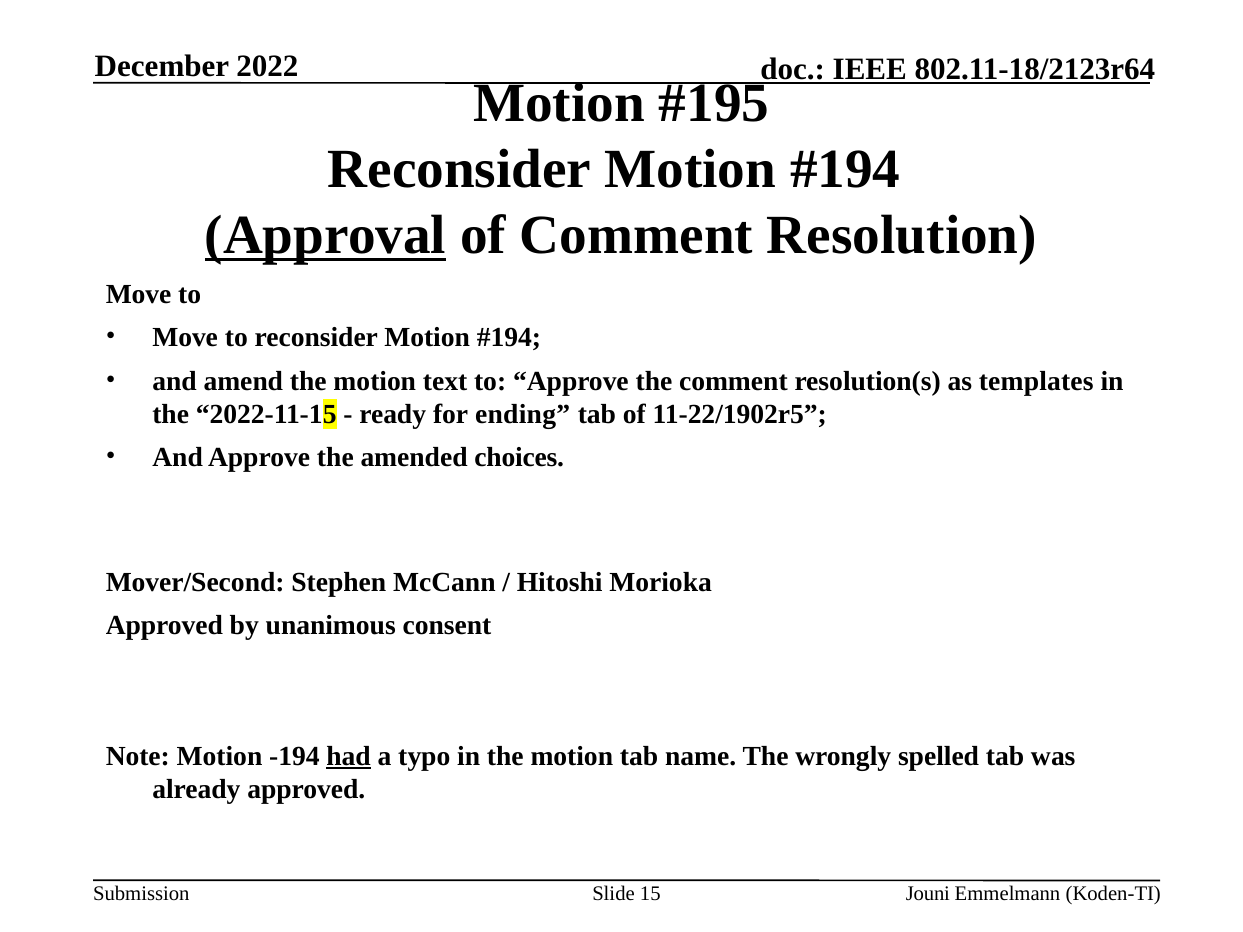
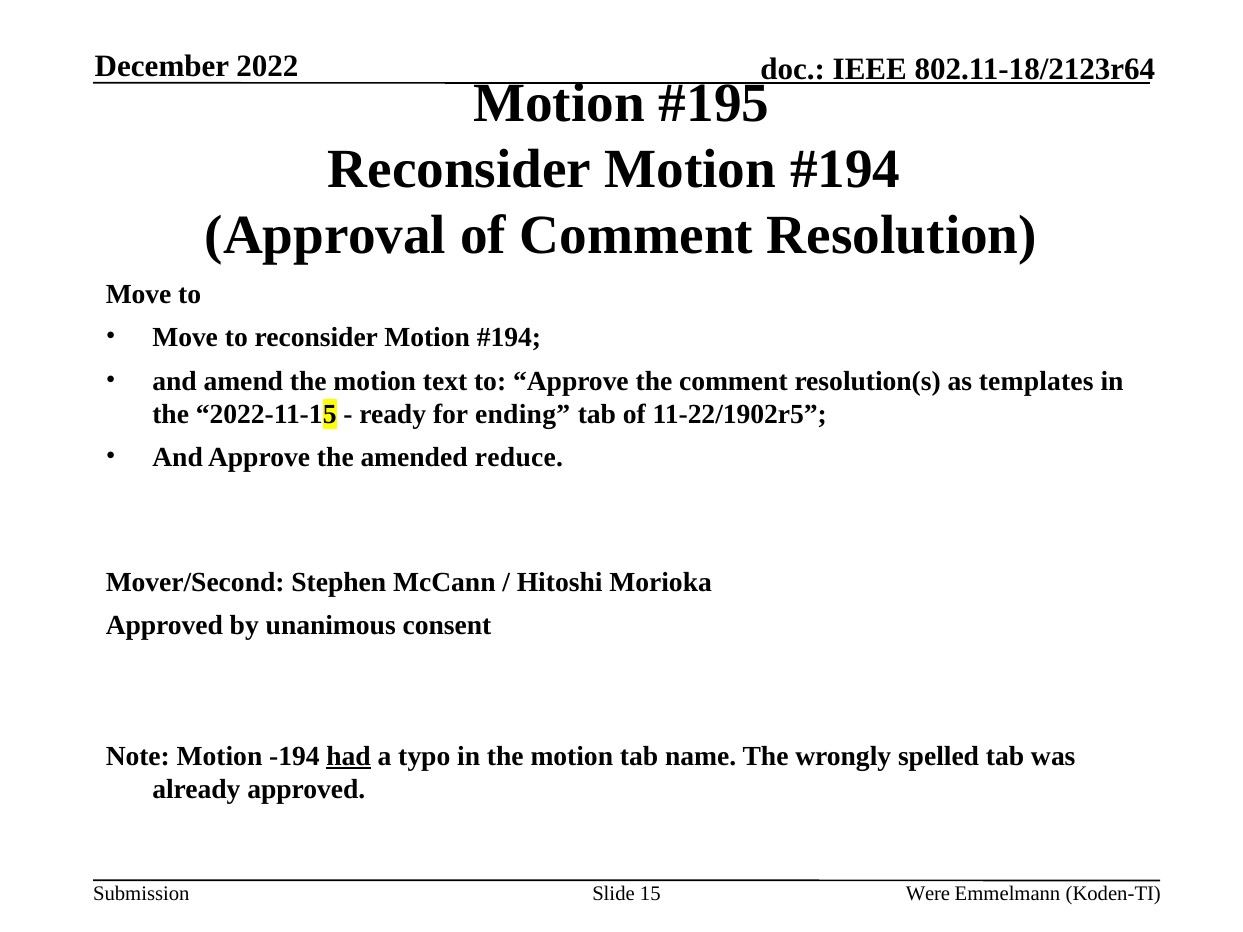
Approval underline: present -> none
choices: choices -> reduce
Jouni: Jouni -> Were
